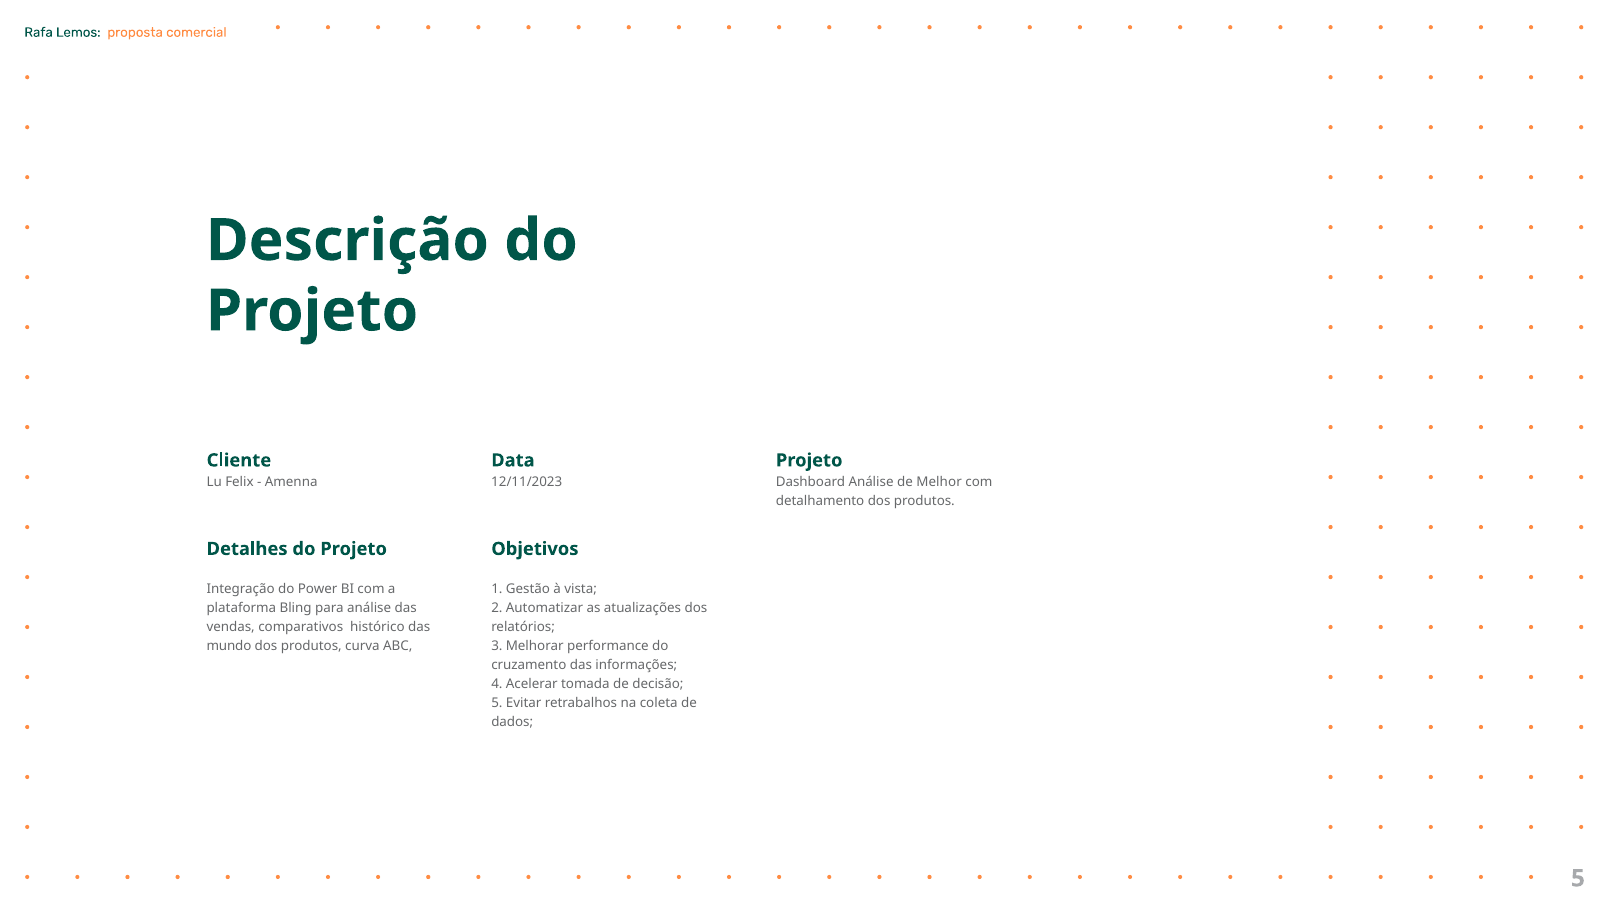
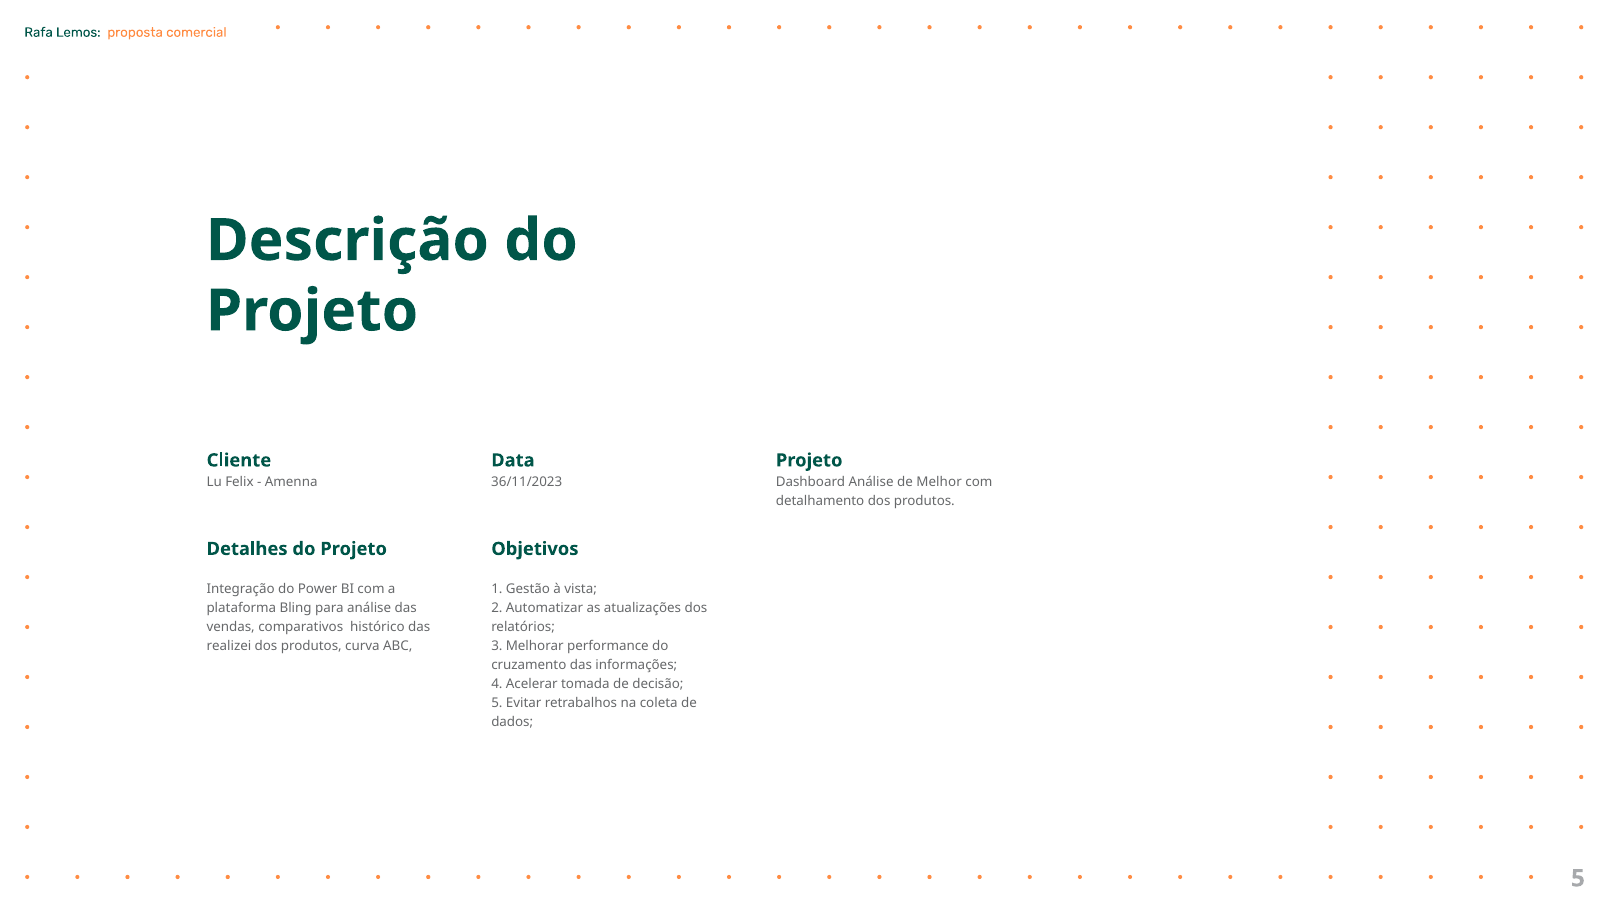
12/11/2023: 12/11/2023 -> 36/11/2023
mundo: mundo -> realizei
